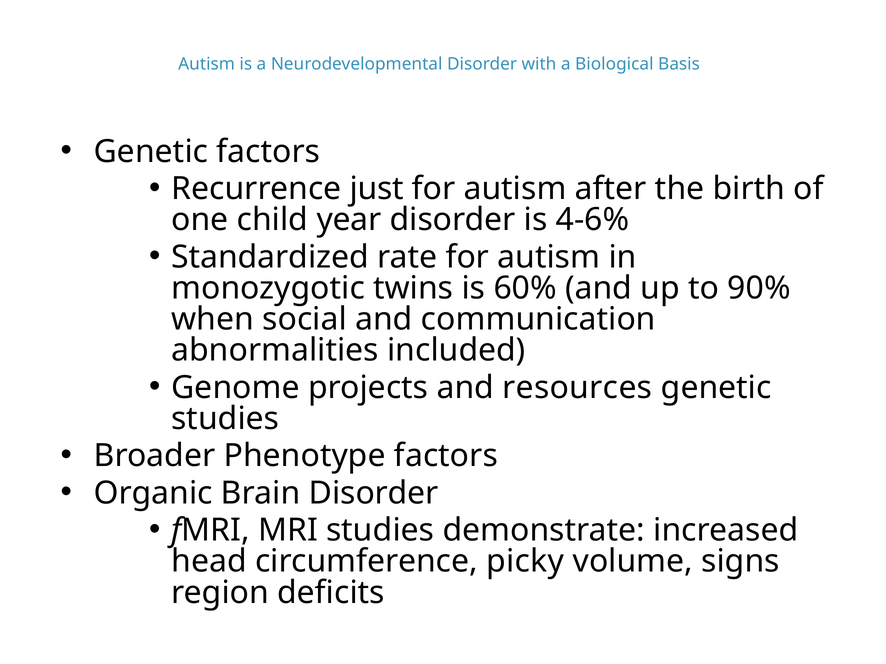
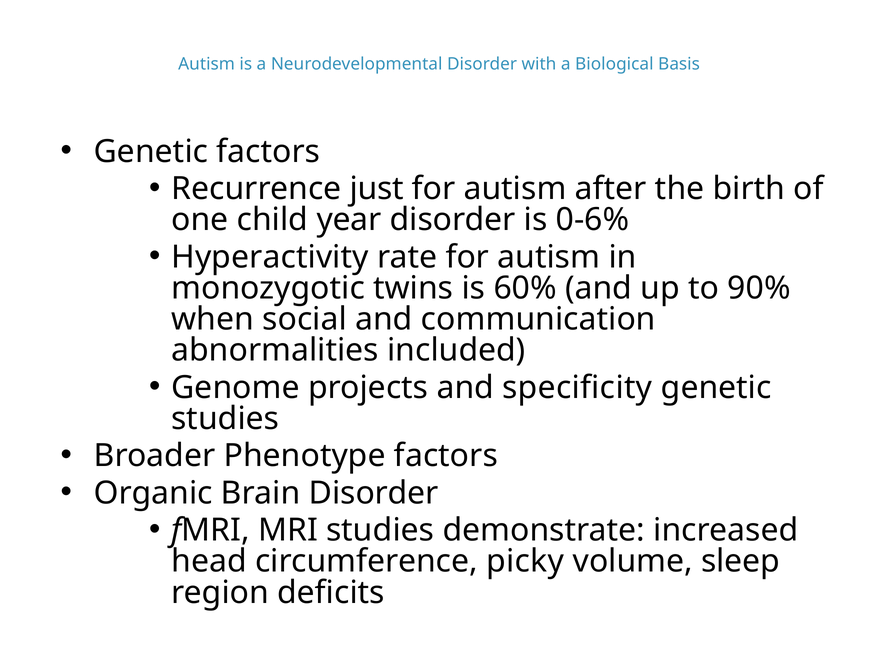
4-6%: 4-6% -> 0-6%
Standardized: Standardized -> Hyperactivity
resources: resources -> specificity
signs: signs -> sleep
